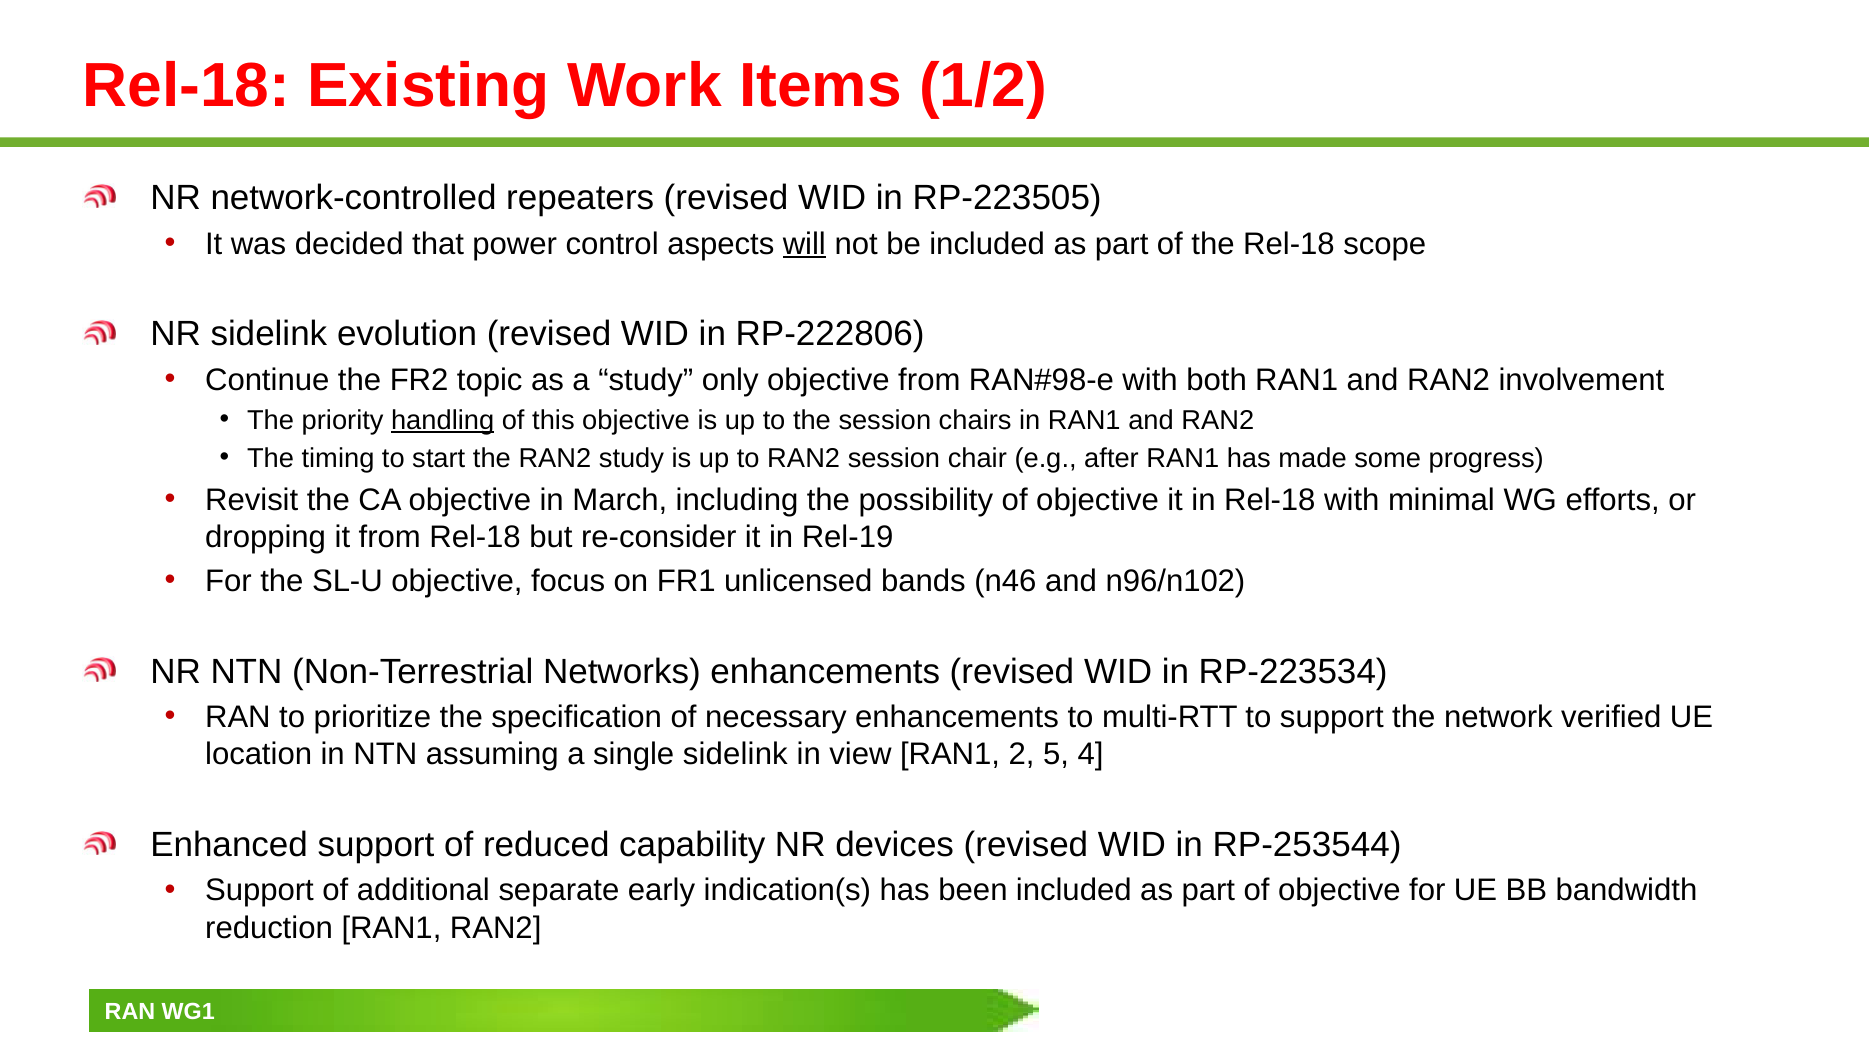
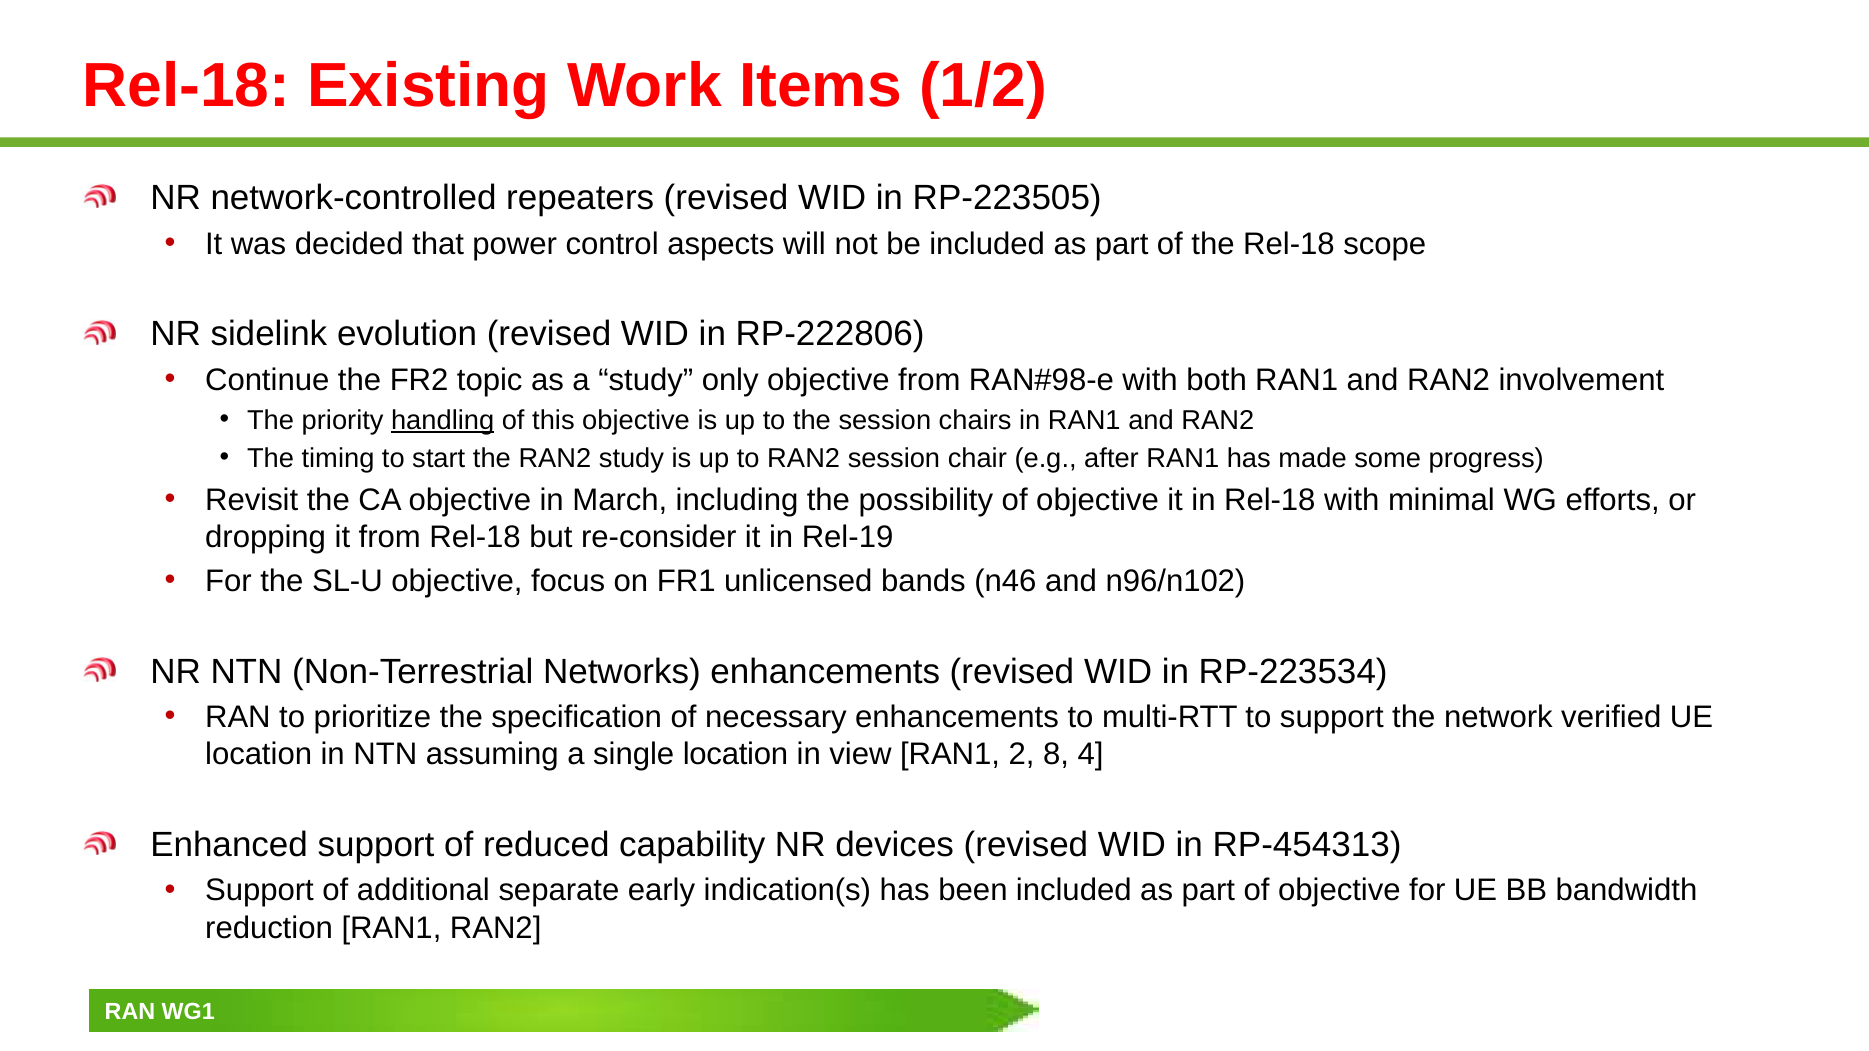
will underline: present -> none
single sidelink: sidelink -> location
5: 5 -> 8
RP-253544: RP-253544 -> RP-454313
